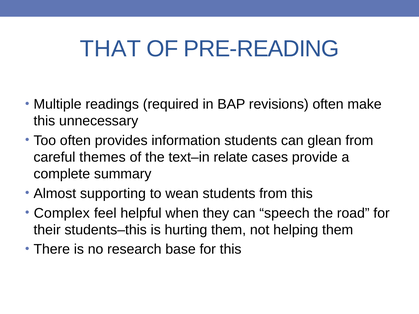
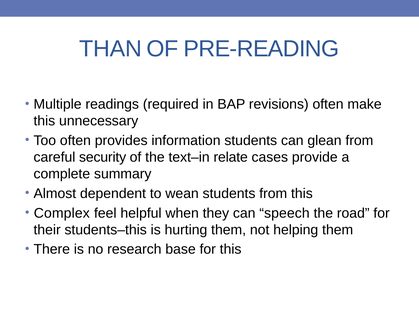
THAT: THAT -> THAN
themes: themes -> security
supporting: supporting -> dependent
